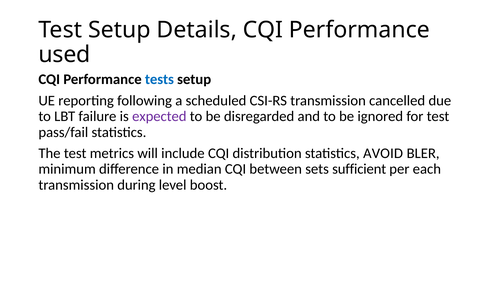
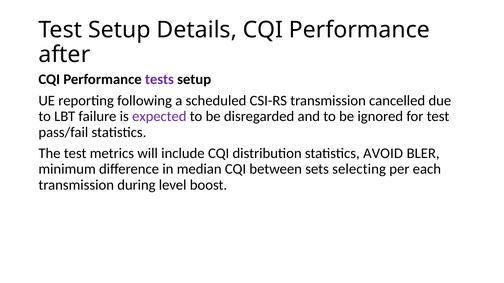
used: used -> after
tests colour: blue -> purple
sufficient: sufficient -> selecting
